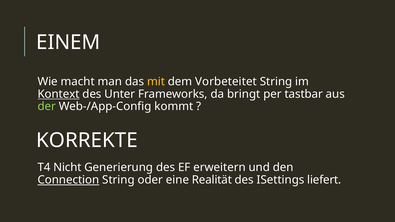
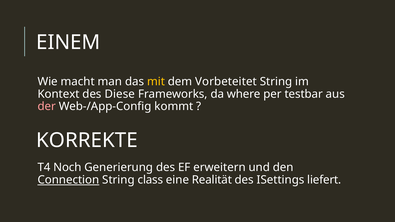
Kontext underline: present -> none
Unter: Unter -> Diese
bringt: bringt -> where
tastbar: tastbar -> testbar
der colour: light green -> pink
Nicht: Nicht -> Noch
oder: oder -> class
